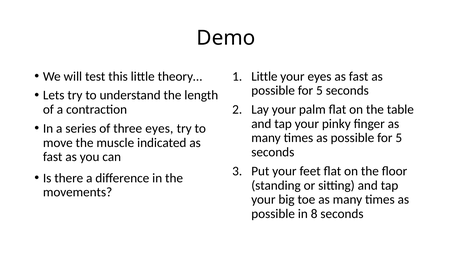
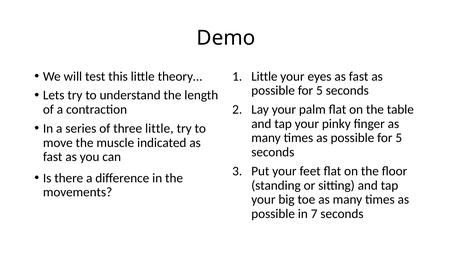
three eyes: eyes -> little
8: 8 -> 7
